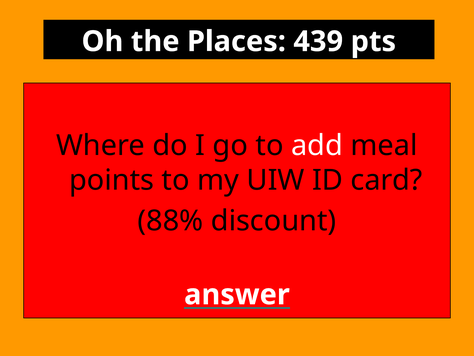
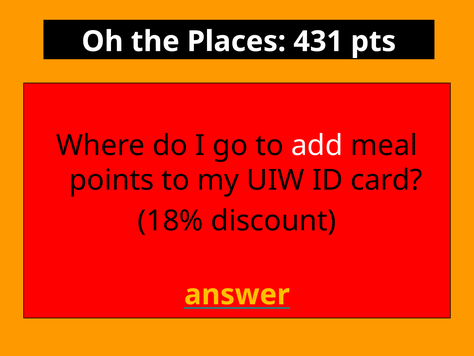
439: 439 -> 431
88%: 88% -> 18%
answer colour: white -> yellow
